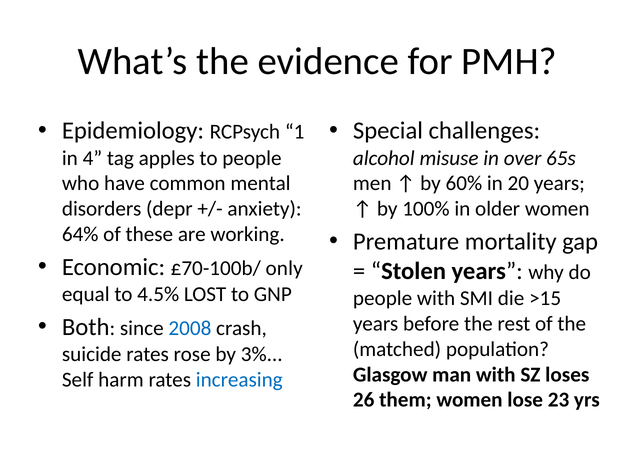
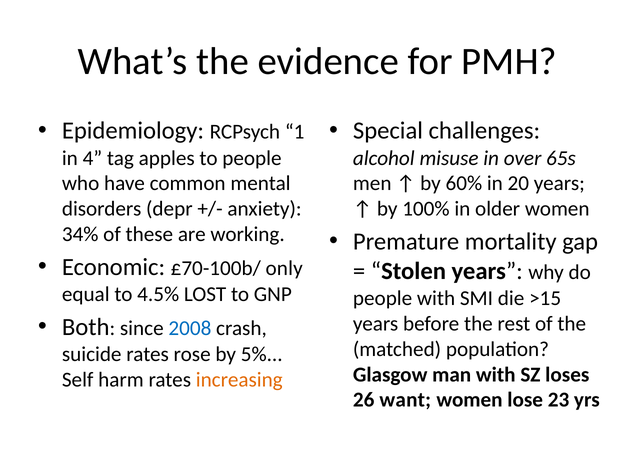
64%: 64% -> 34%
3%: 3% -> 5%
increasing colour: blue -> orange
them: them -> want
